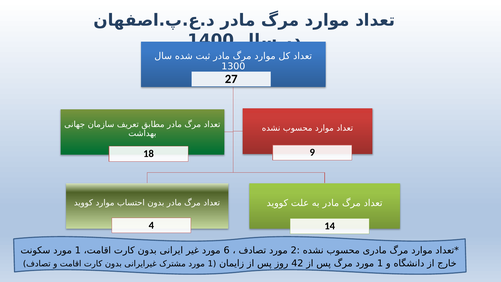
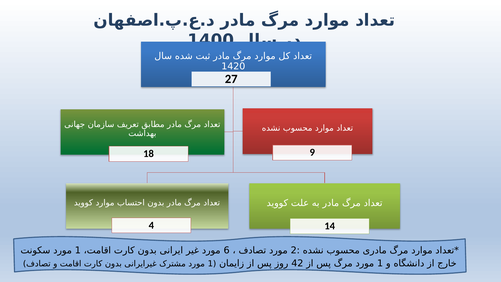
1300: 1300 -> 1420
